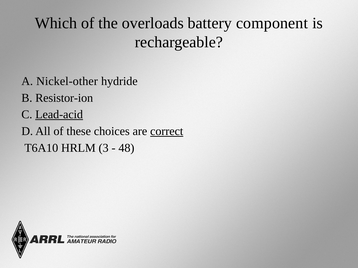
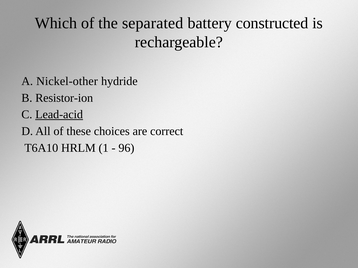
overloads: overloads -> separated
component: component -> constructed
correct underline: present -> none
3: 3 -> 1
48: 48 -> 96
